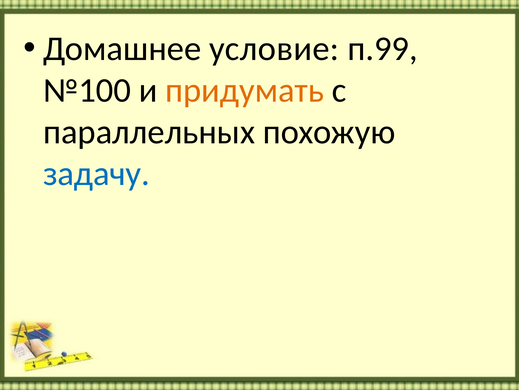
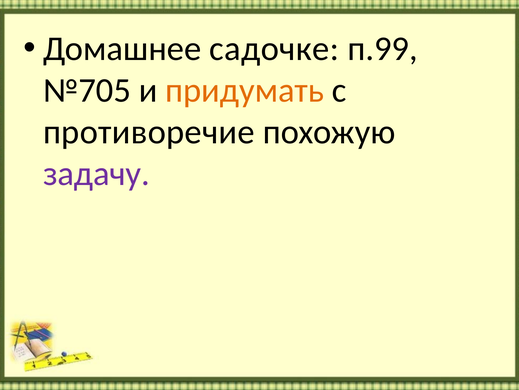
условие: условие -> садочке
№100: №100 -> №705
параллельных: параллельных -> противоречие
задачу colour: blue -> purple
